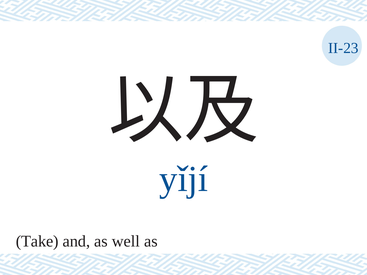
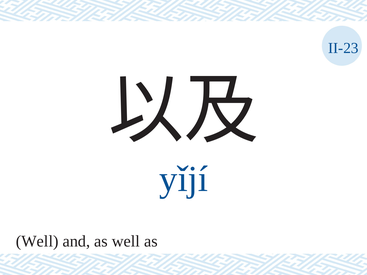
Take at (37, 242): Take -> Well
